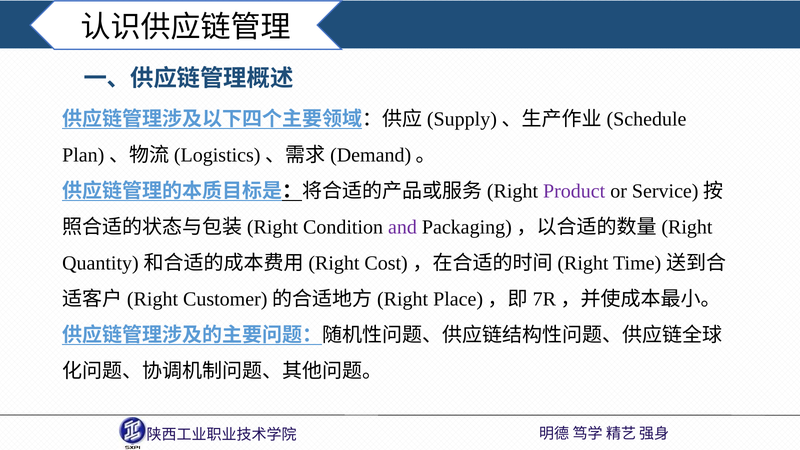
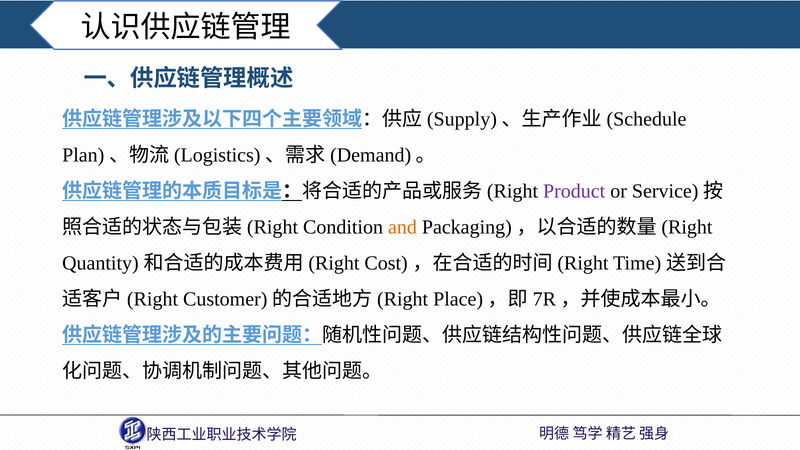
and colour: purple -> orange
